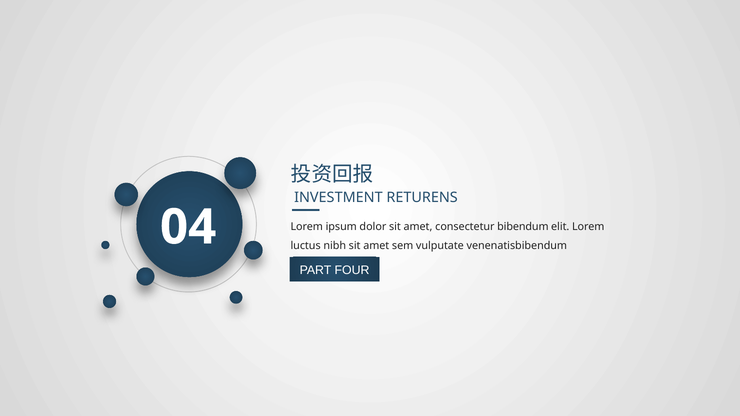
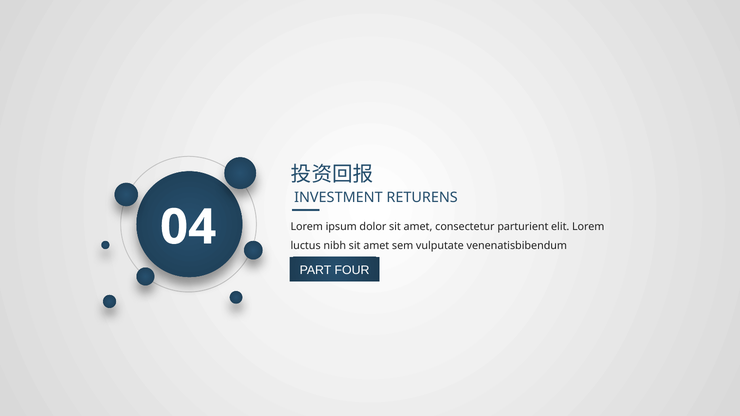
bibendum: bibendum -> parturient
